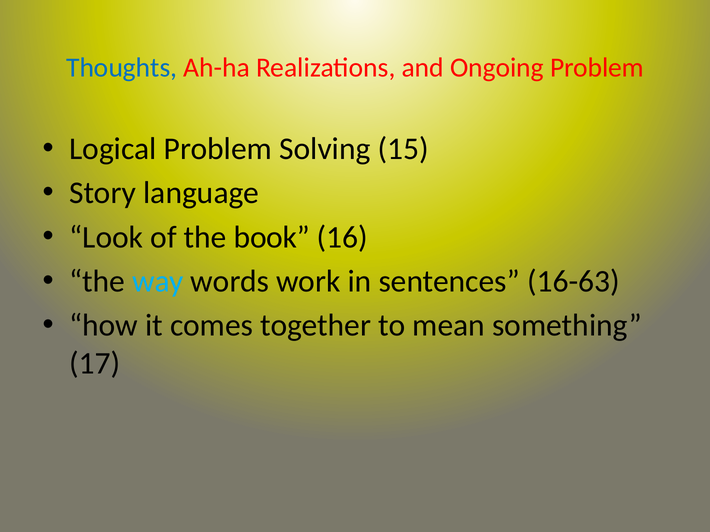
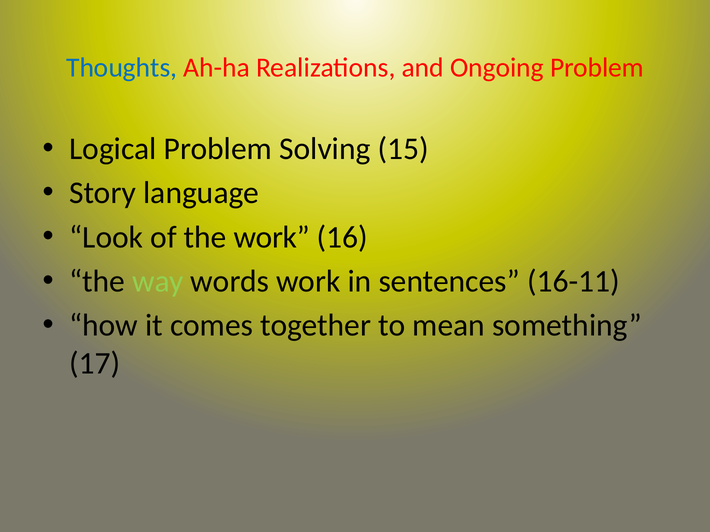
the book: book -> work
way colour: light blue -> light green
16-63: 16-63 -> 16-11
